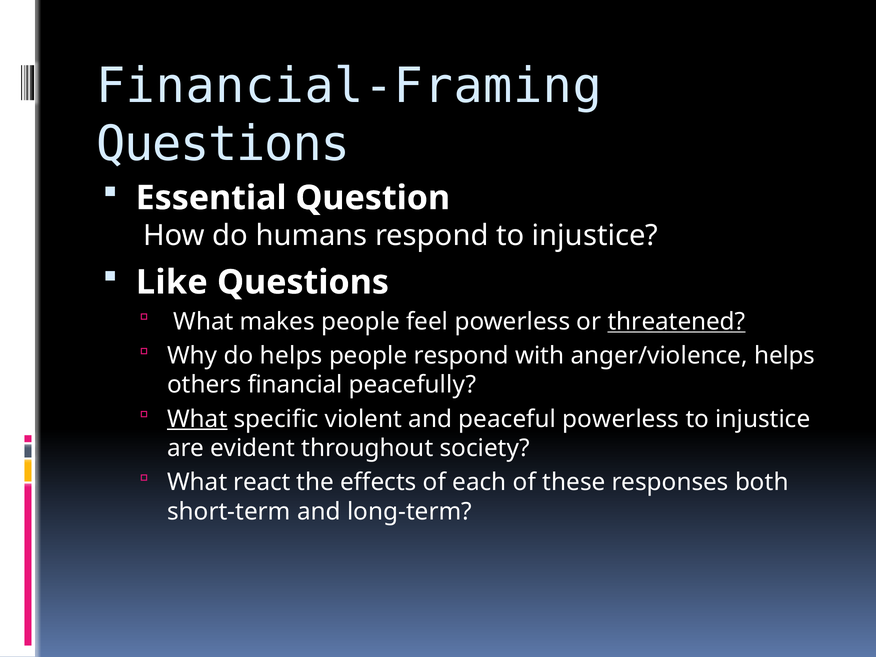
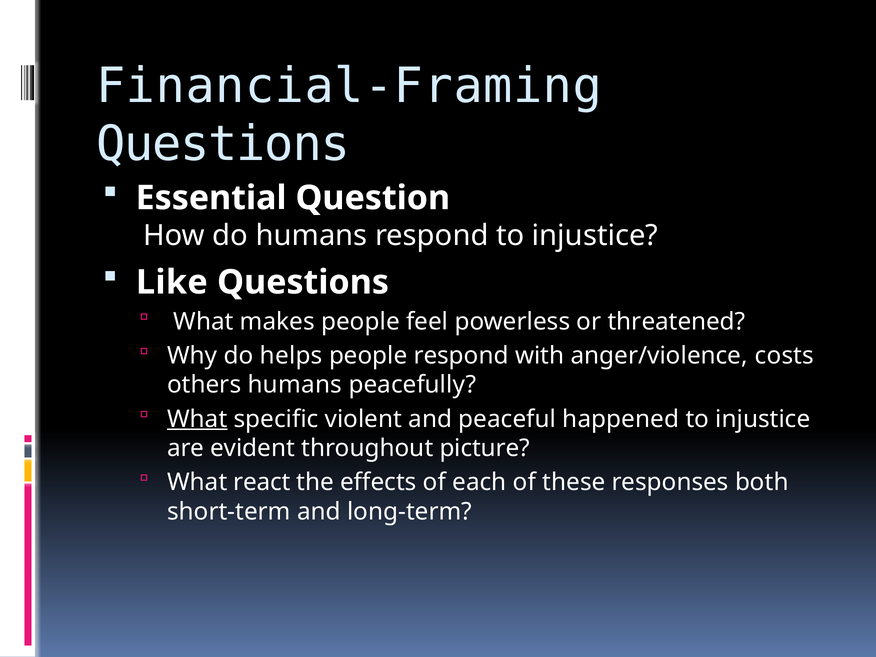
threatened underline: present -> none
anger/violence helps: helps -> costs
others financial: financial -> humans
peaceful powerless: powerless -> happened
society: society -> picture
